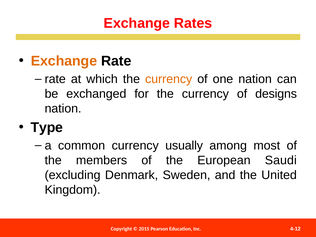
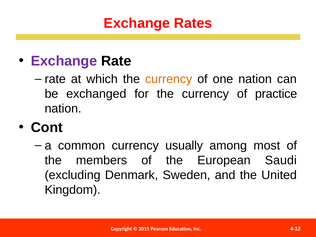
Exchange at (64, 61) colour: orange -> purple
designs: designs -> practice
Type: Type -> Cont
